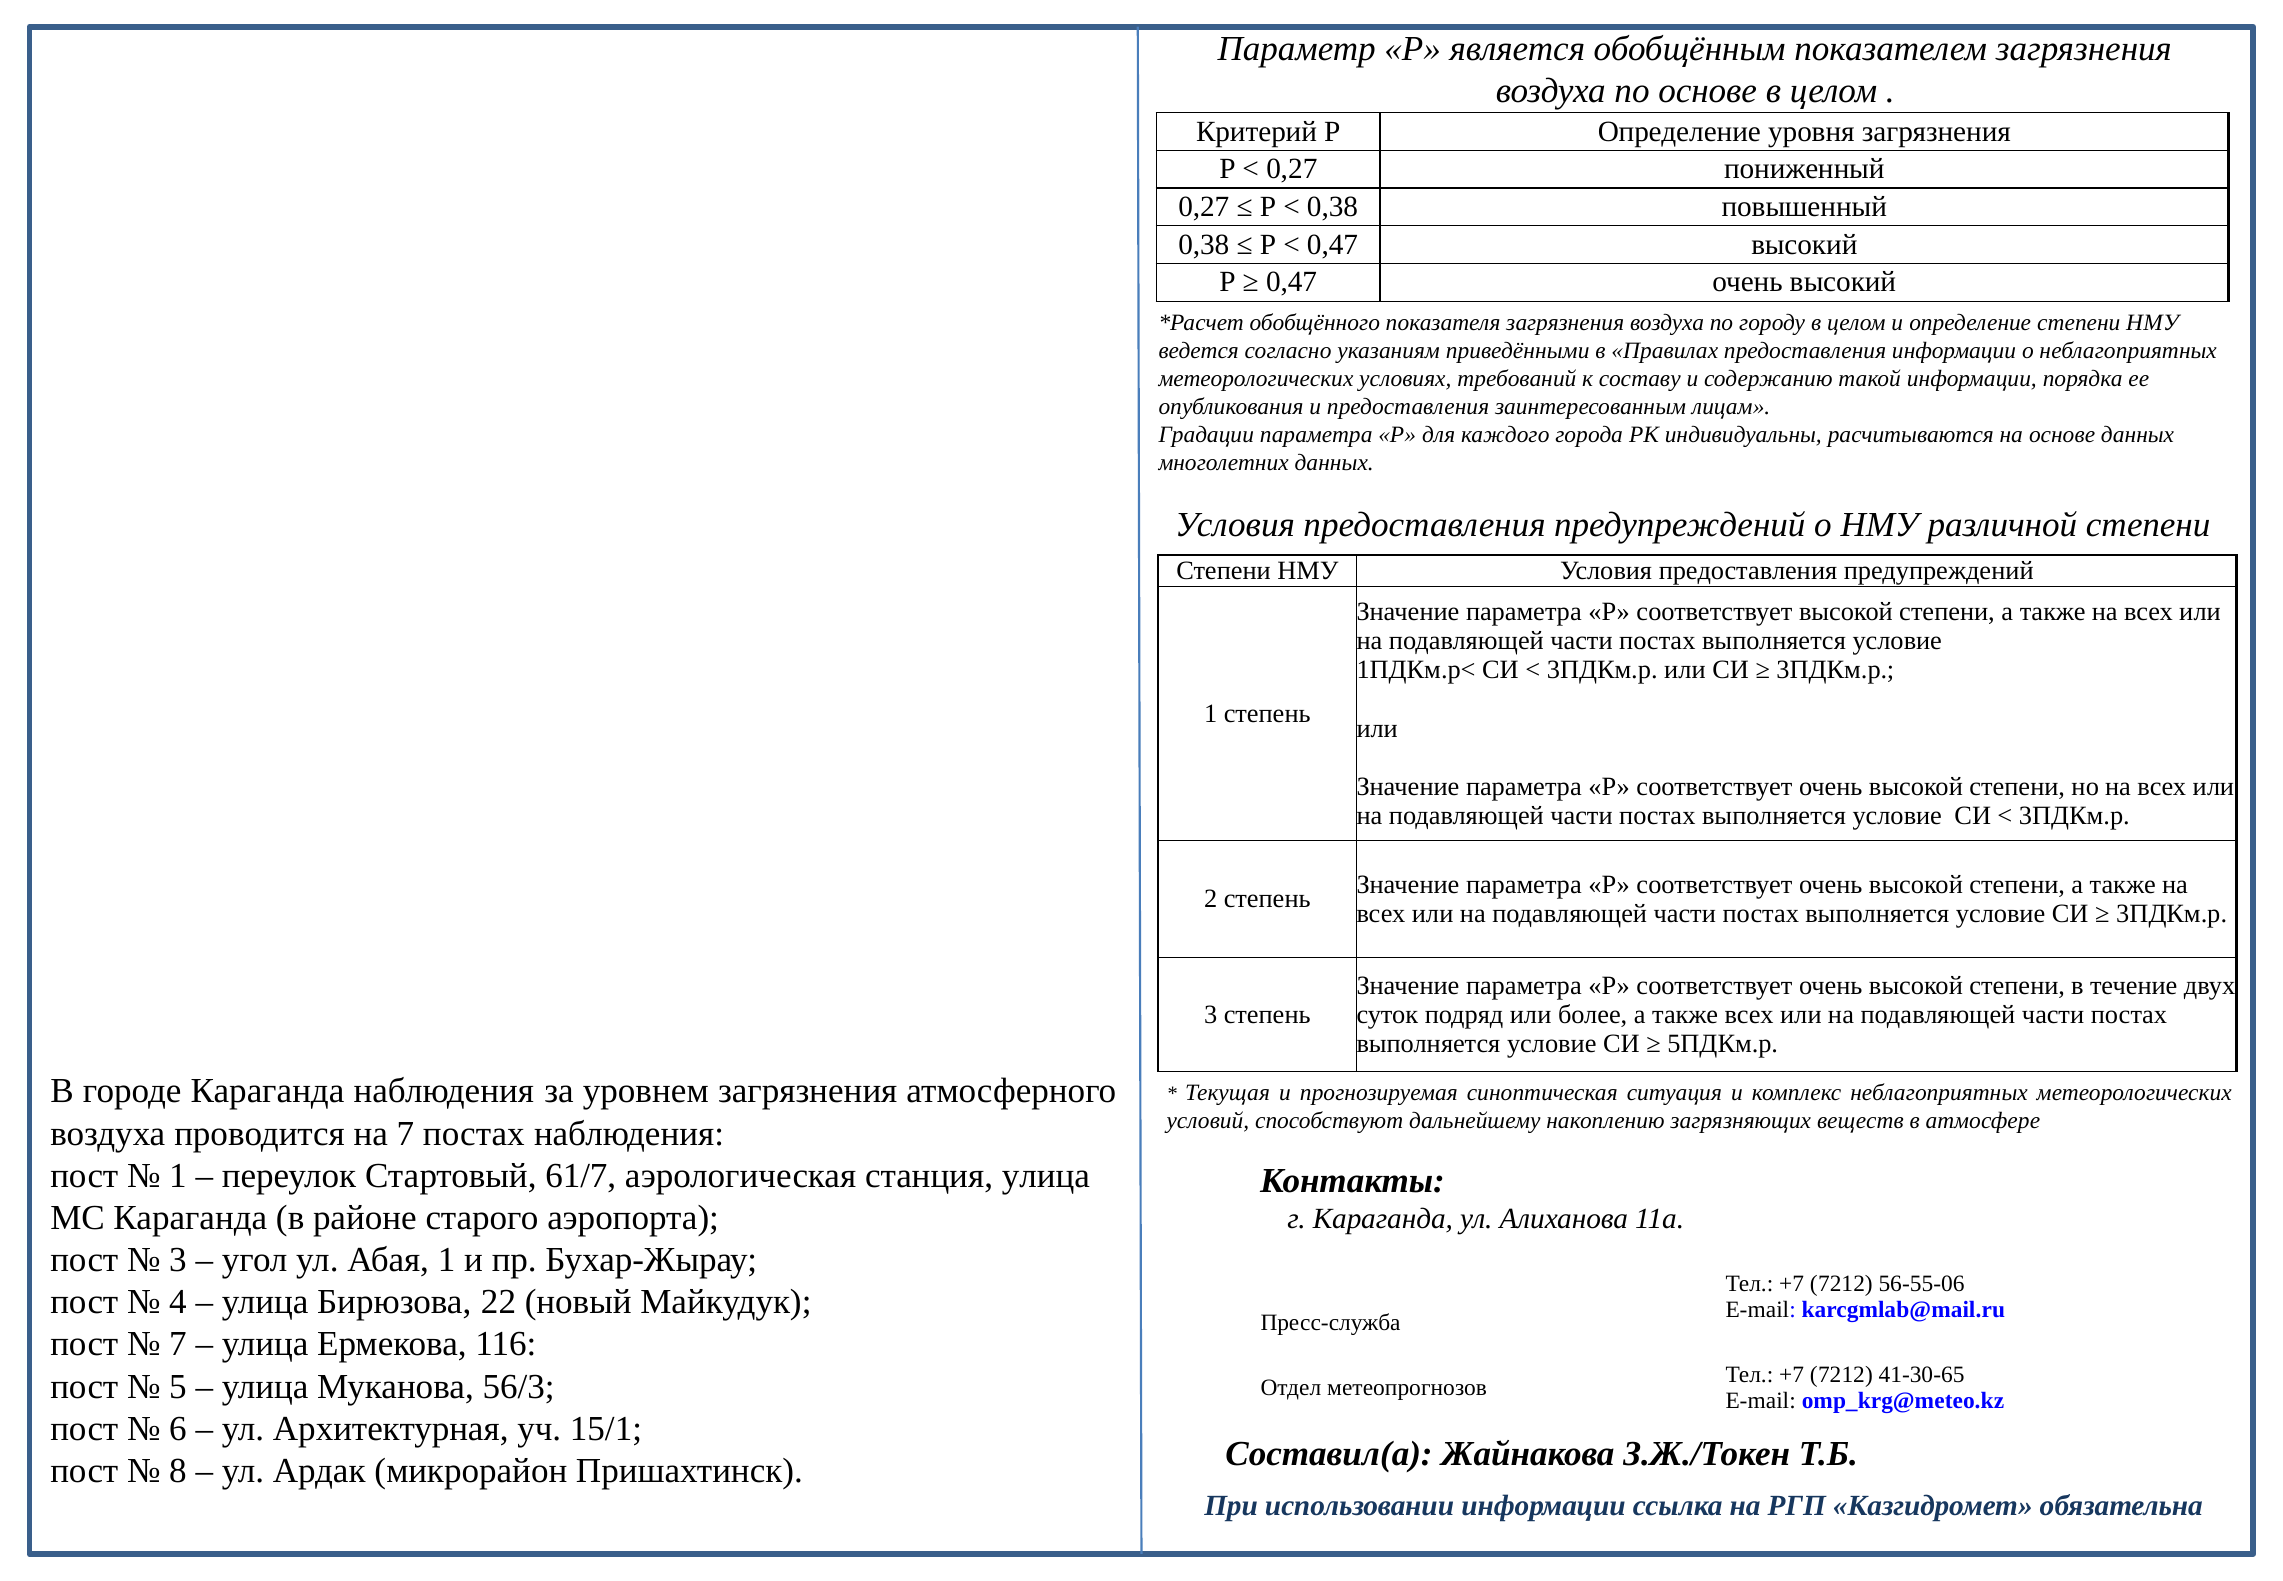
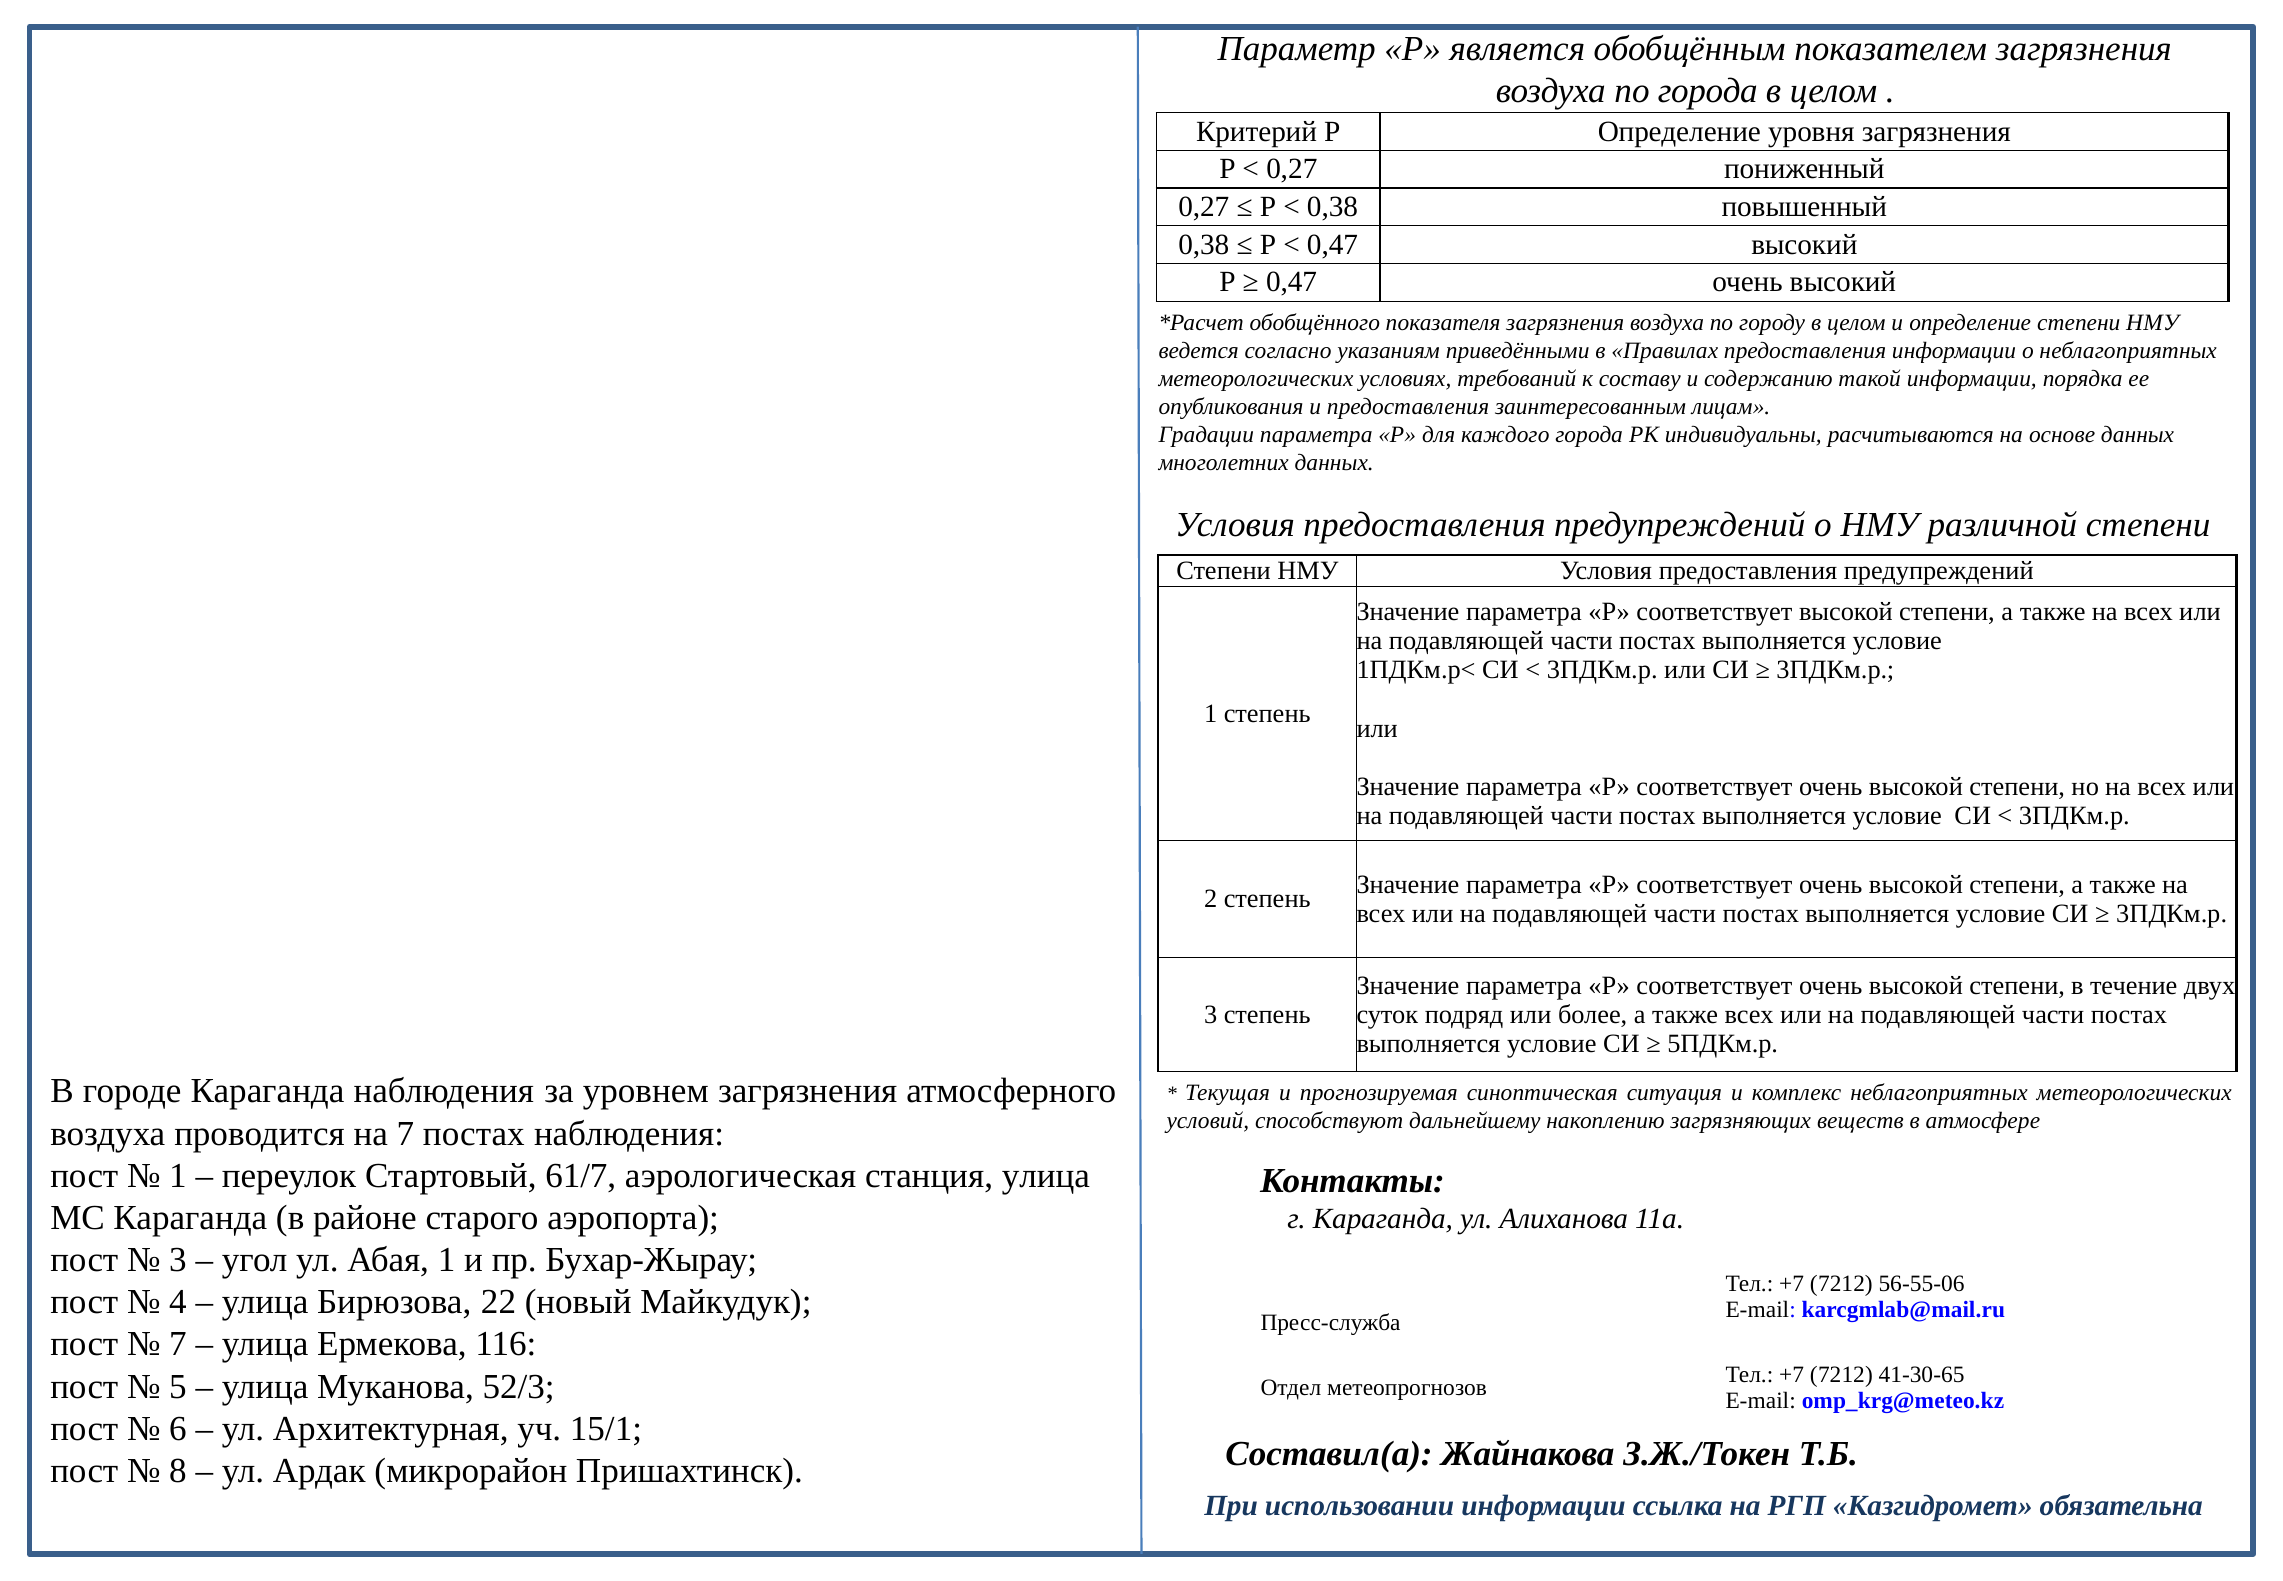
по основе: основе -> города
56/3: 56/3 -> 52/3
